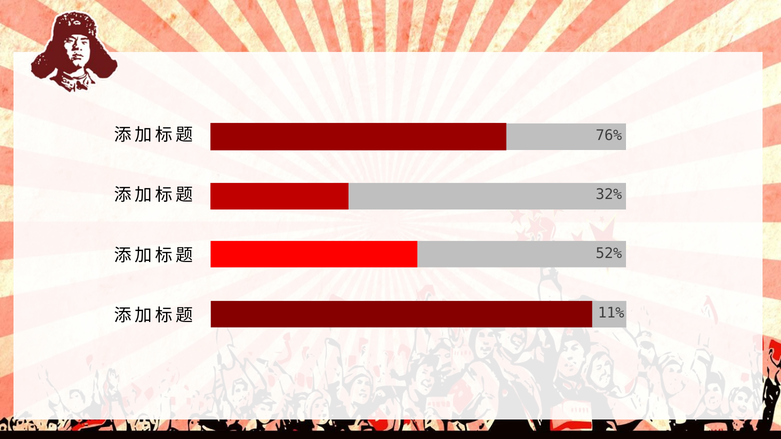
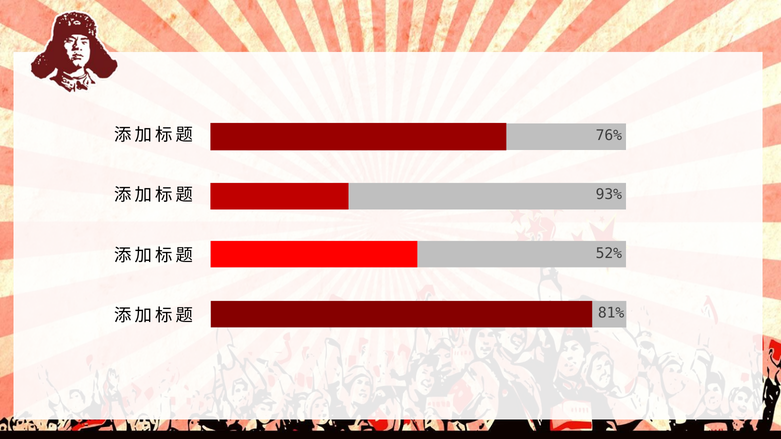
32%: 32% -> 93%
11%: 11% -> 81%
